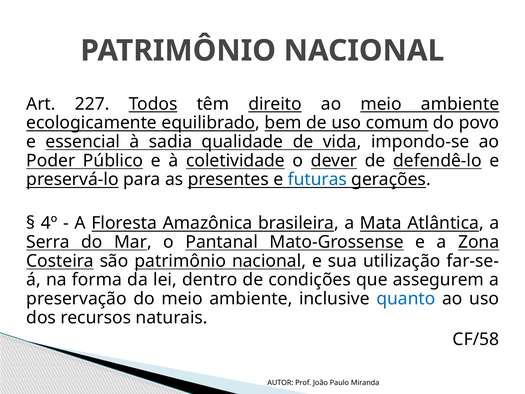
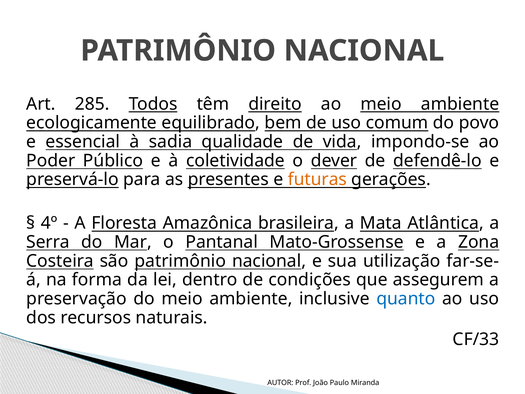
227: 227 -> 285
futuras colour: blue -> orange
CF/58: CF/58 -> CF/33
